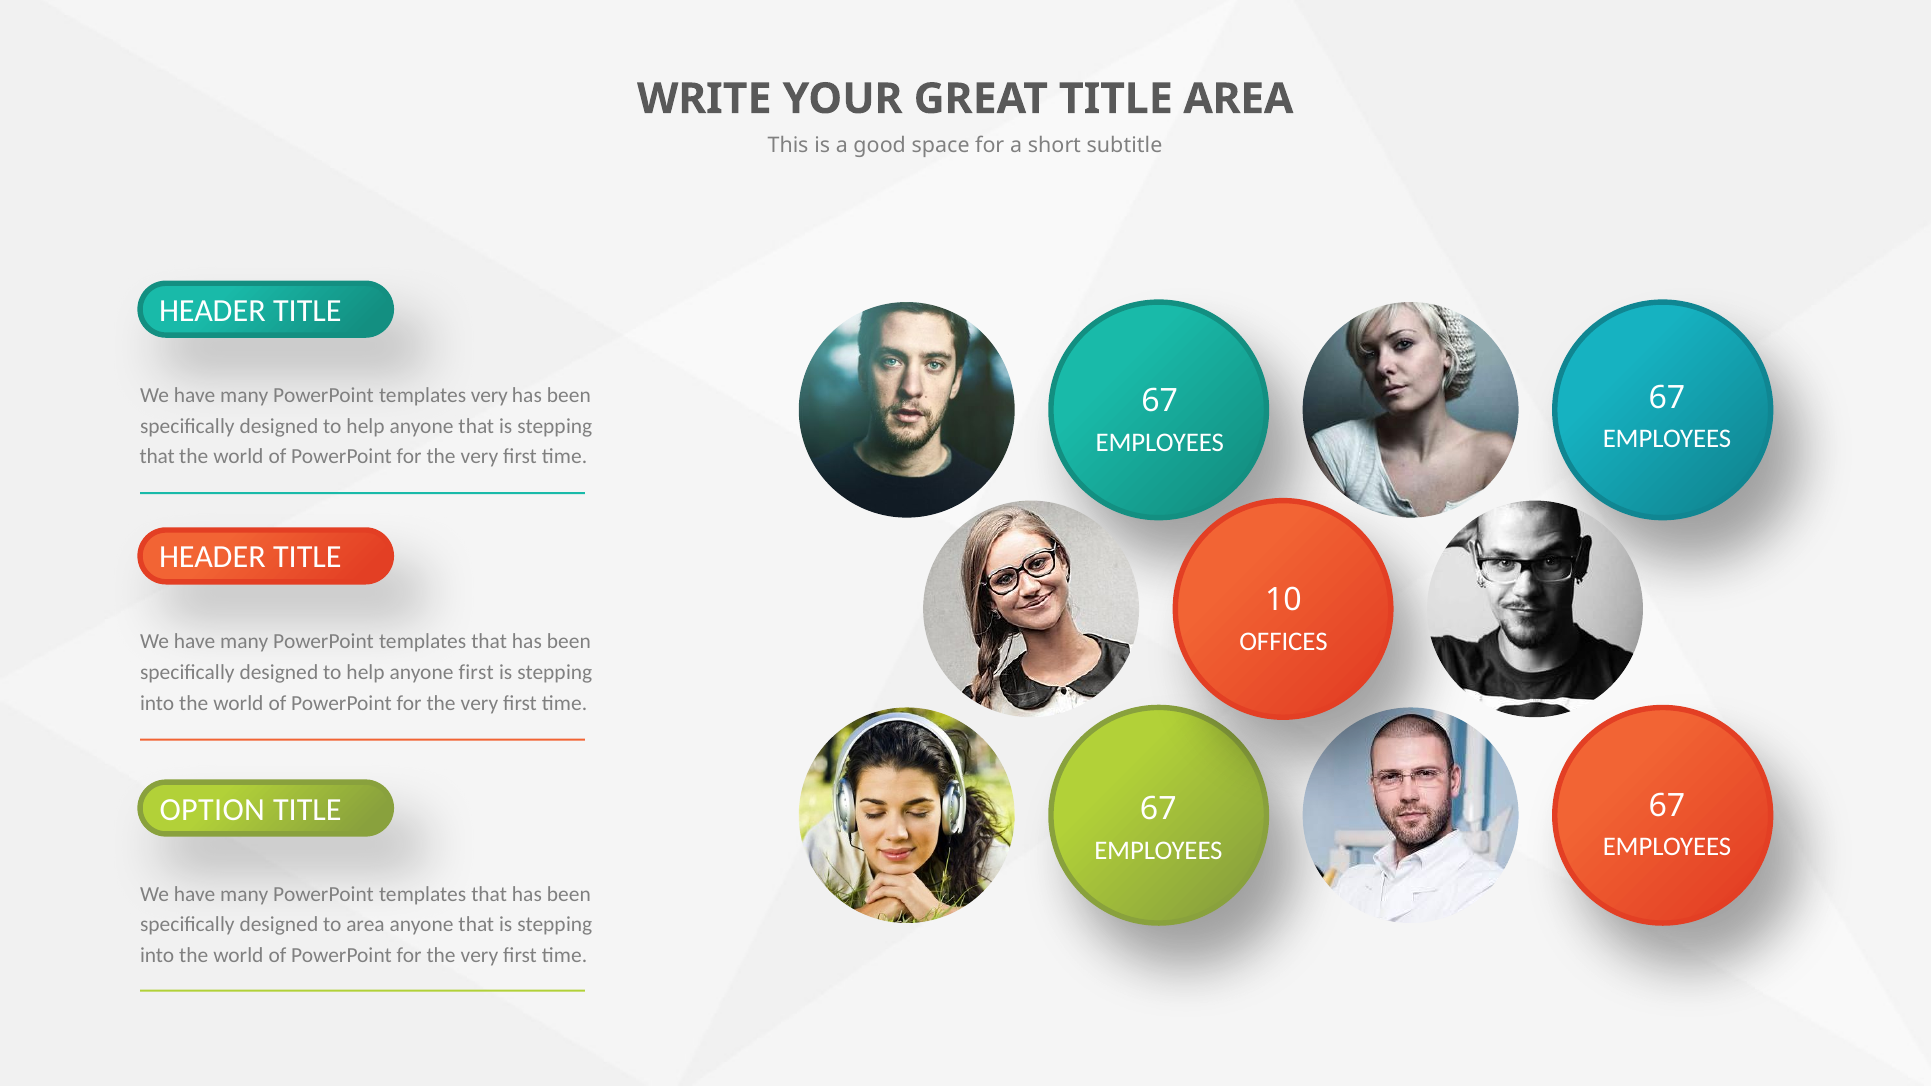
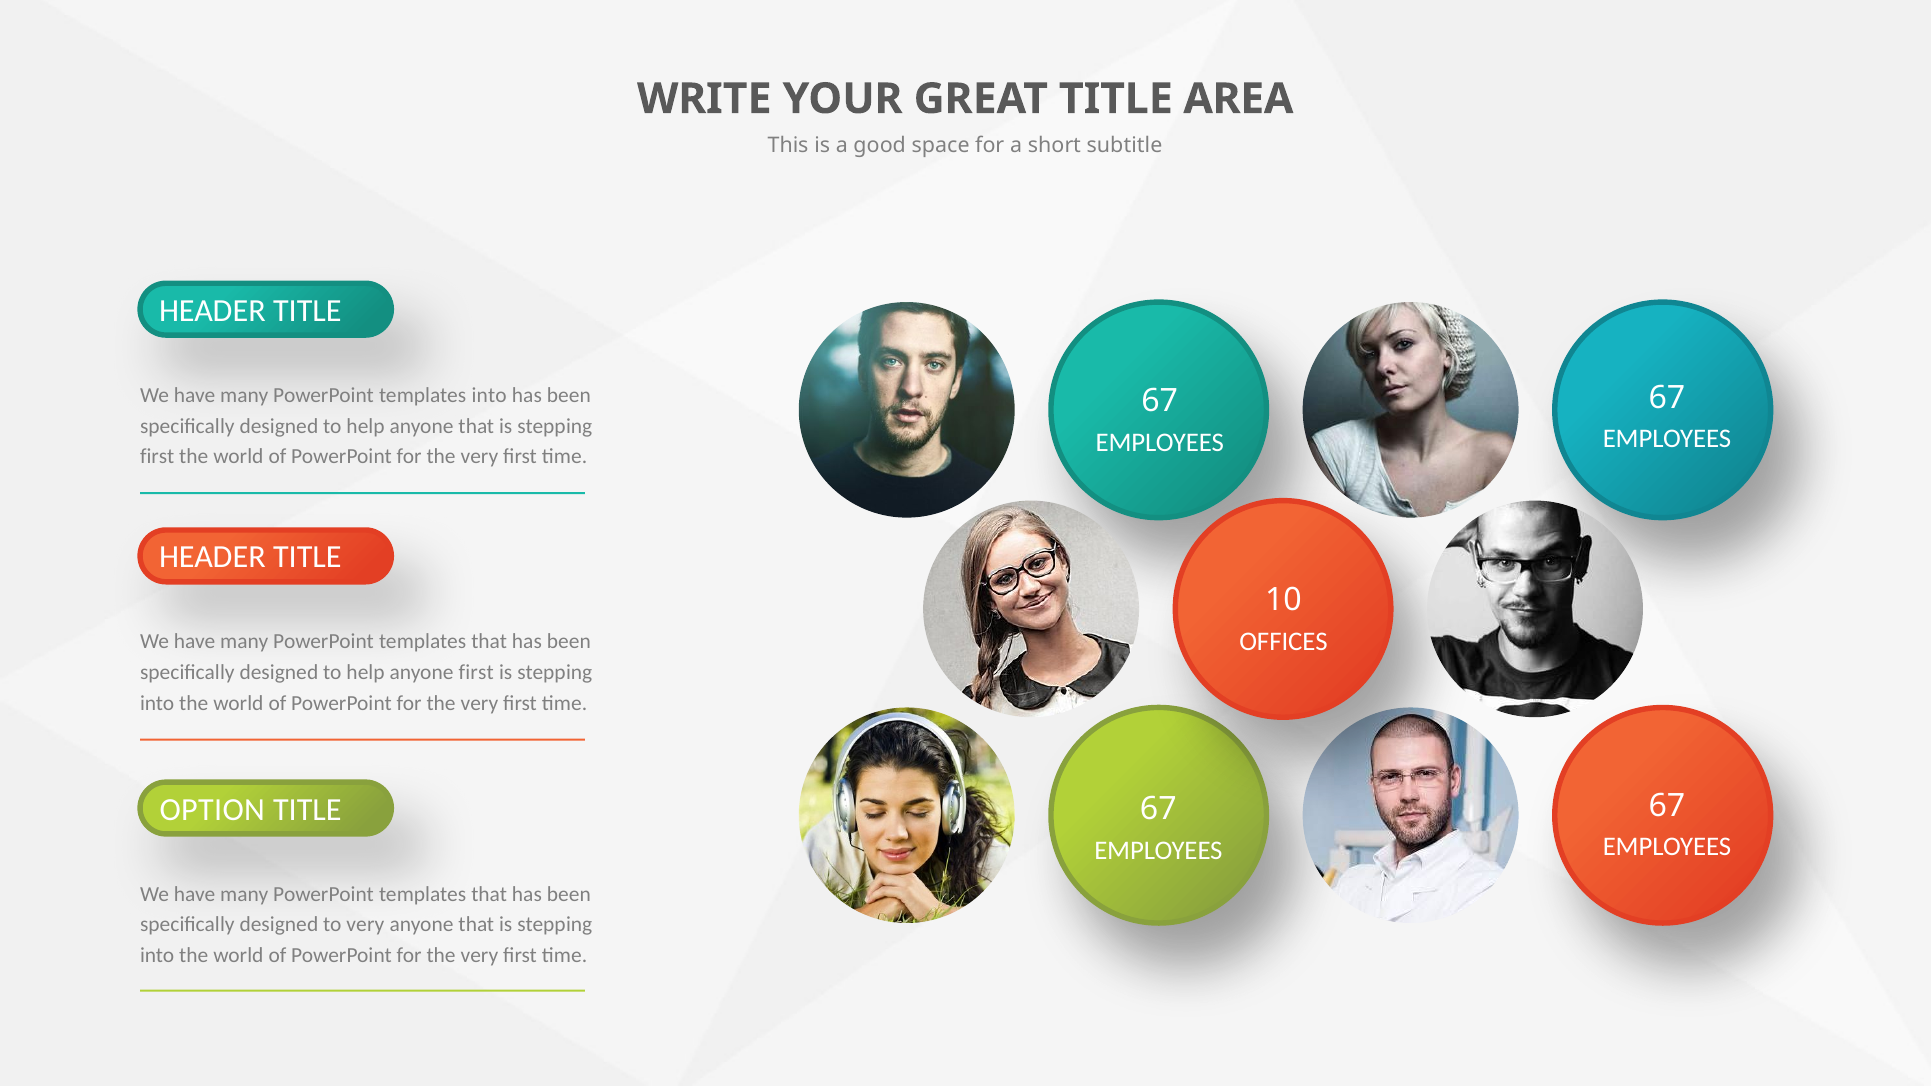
templates very: very -> into
that at (157, 457): that -> first
to area: area -> very
